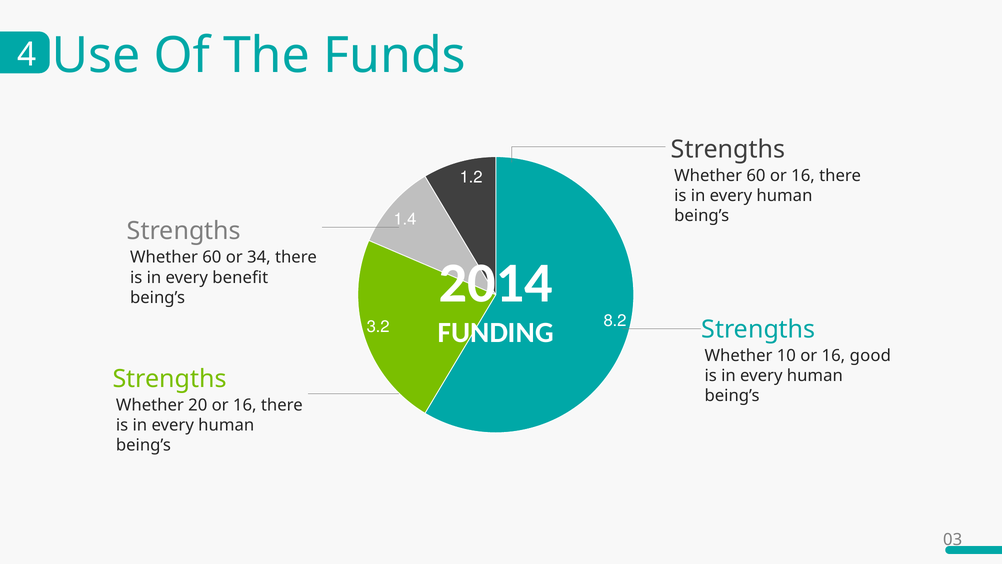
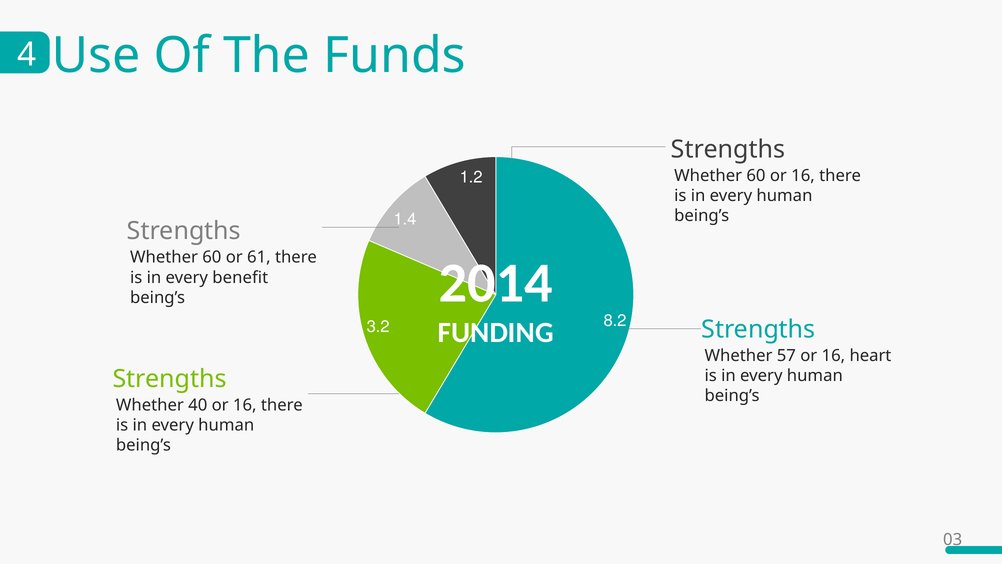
34: 34 -> 61
10: 10 -> 57
good: good -> heart
20: 20 -> 40
